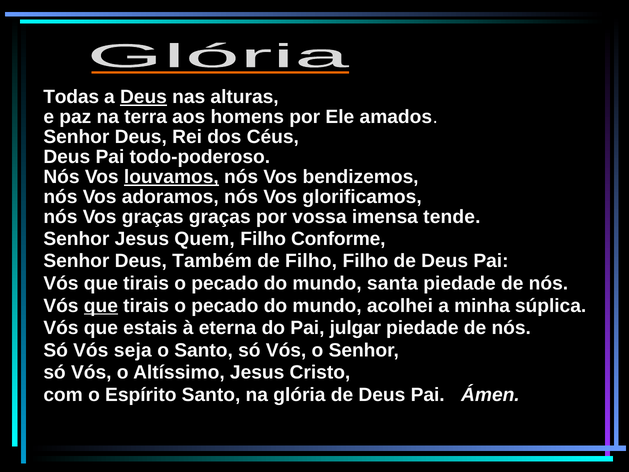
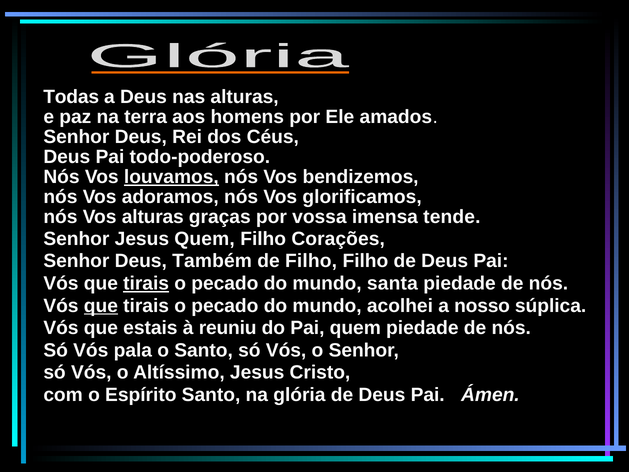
Deus at (143, 97) underline: present -> none
Vos graças: graças -> alturas
Conforme: Conforme -> Corações
tirais at (146, 283) underline: none -> present
minha: minha -> nosso
eterna: eterna -> reuniu
Pai julgar: julgar -> quem
seja: seja -> pala
